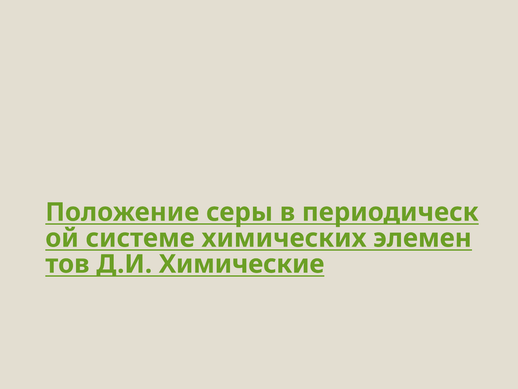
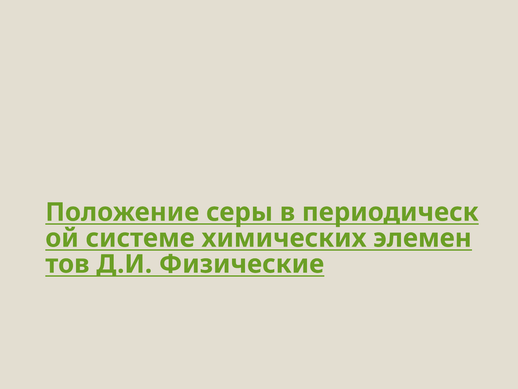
Химические: Химические -> Физические
